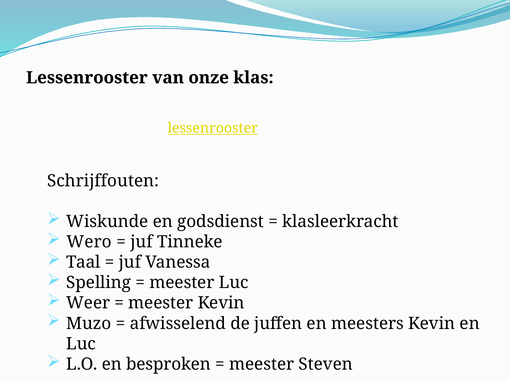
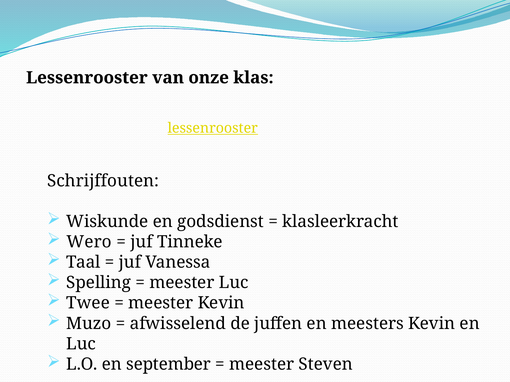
Weer: Weer -> Twee
besproken: besproken -> september
